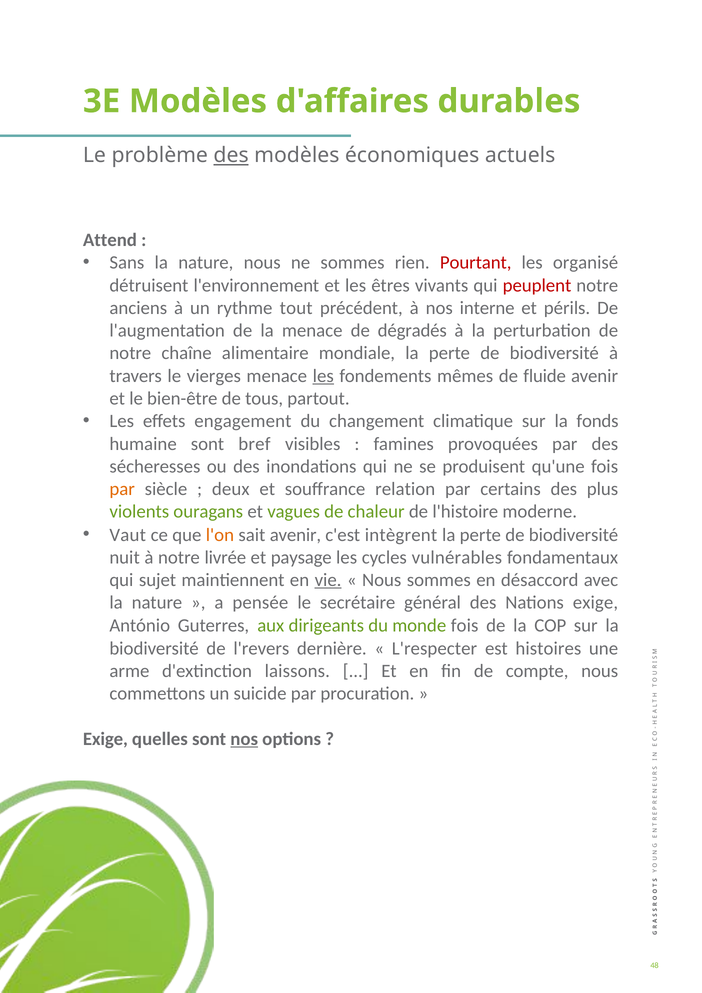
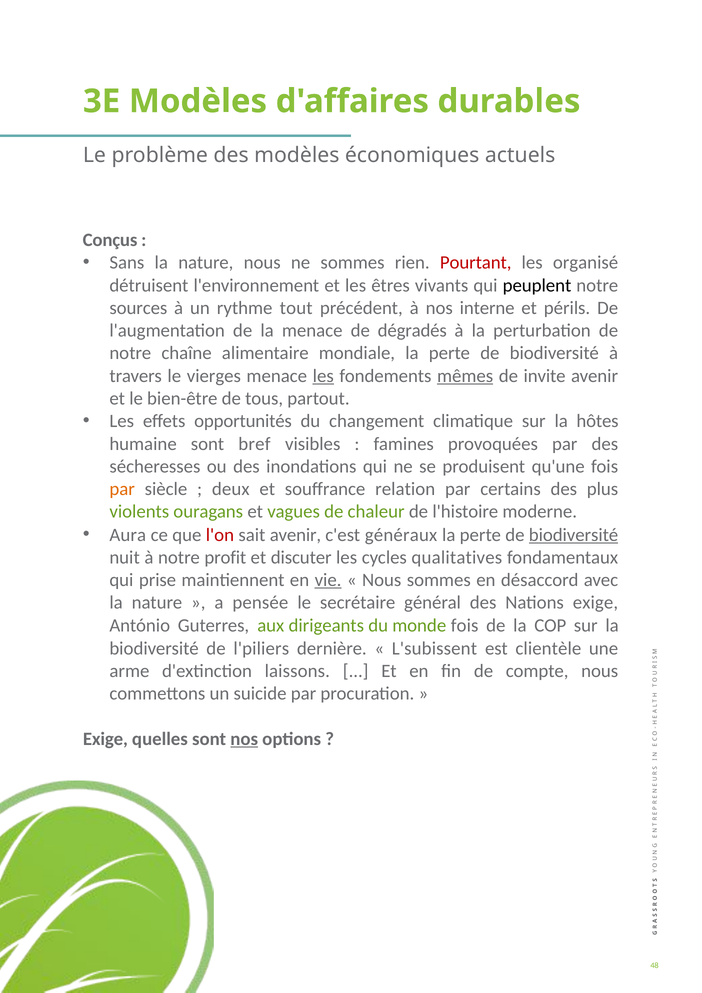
des at (231, 155) underline: present -> none
Attend: Attend -> Conçus
peuplent colour: red -> black
anciens: anciens -> sources
mêmes underline: none -> present
fluide: fluide -> invite
engagement: engagement -> opportunités
fonds: fonds -> hôtes
Vaut: Vaut -> Aura
l'on colour: orange -> red
intègrent: intègrent -> généraux
biodiversité at (574, 535) underline: none -> present
livrée: livrée -> profit
paysage: paysage -> discuter
vulnérables: vulnérables -> qualitatives
sujet: sujet -> prise
l'revers: l'revers -> l'piliers
L'respecter: L'respecter -> L'subissent
histoires: histoires -> clientèle
